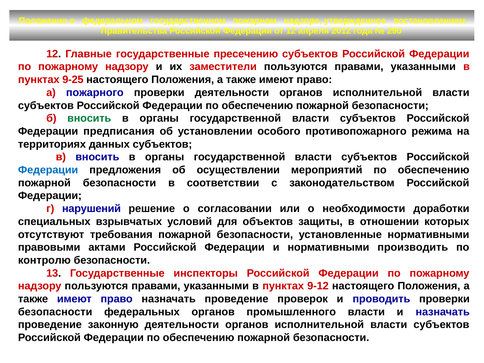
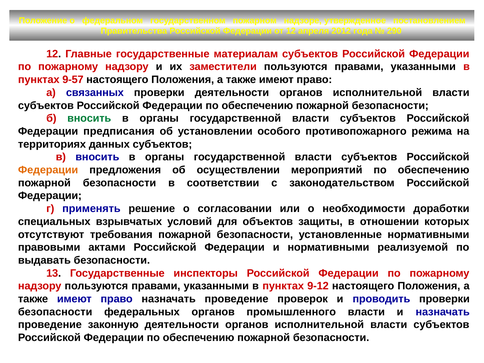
пресечению: пресечению -> материалам
9-25: 9-25 -> 9-57
пожарного: пожарного -> связанных
Федерации at (48, 170) colour: blue -> orange
нарушений: нарушений -> применять
производить: производить -> реализуемой
контролю: контролю -> выдавать
